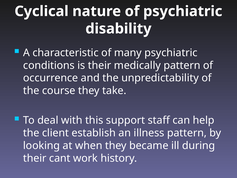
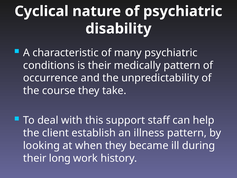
cant: cant -> long
